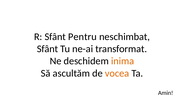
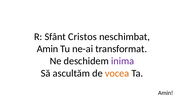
Pentru: Pentru -> Cristos
Sfânt at (47, 49): Sfânt -> Amin
inima colour: orange -> purple
